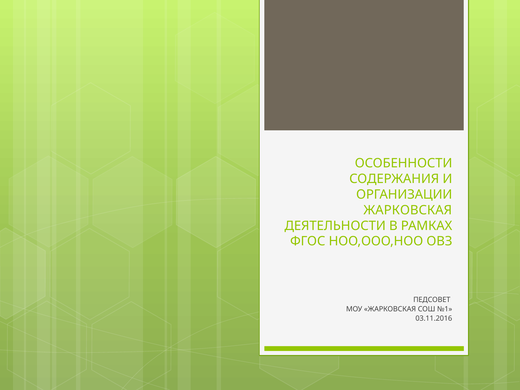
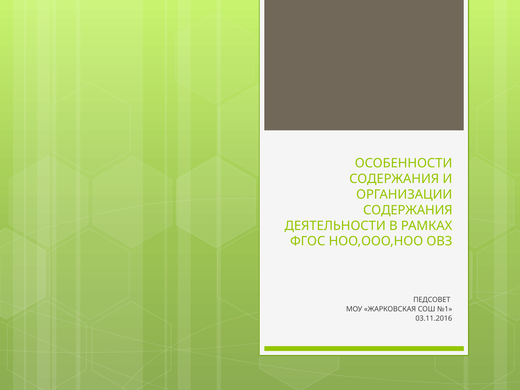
ЖАРКОВСКАЯ at (408, 210): ЖАРКОВСКАЯ -> СОДЕРЖАНИЯ
